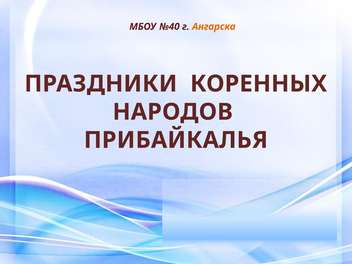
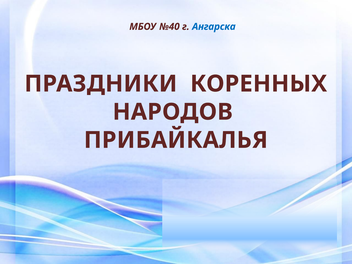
Ангарска colour: orange -> blue
